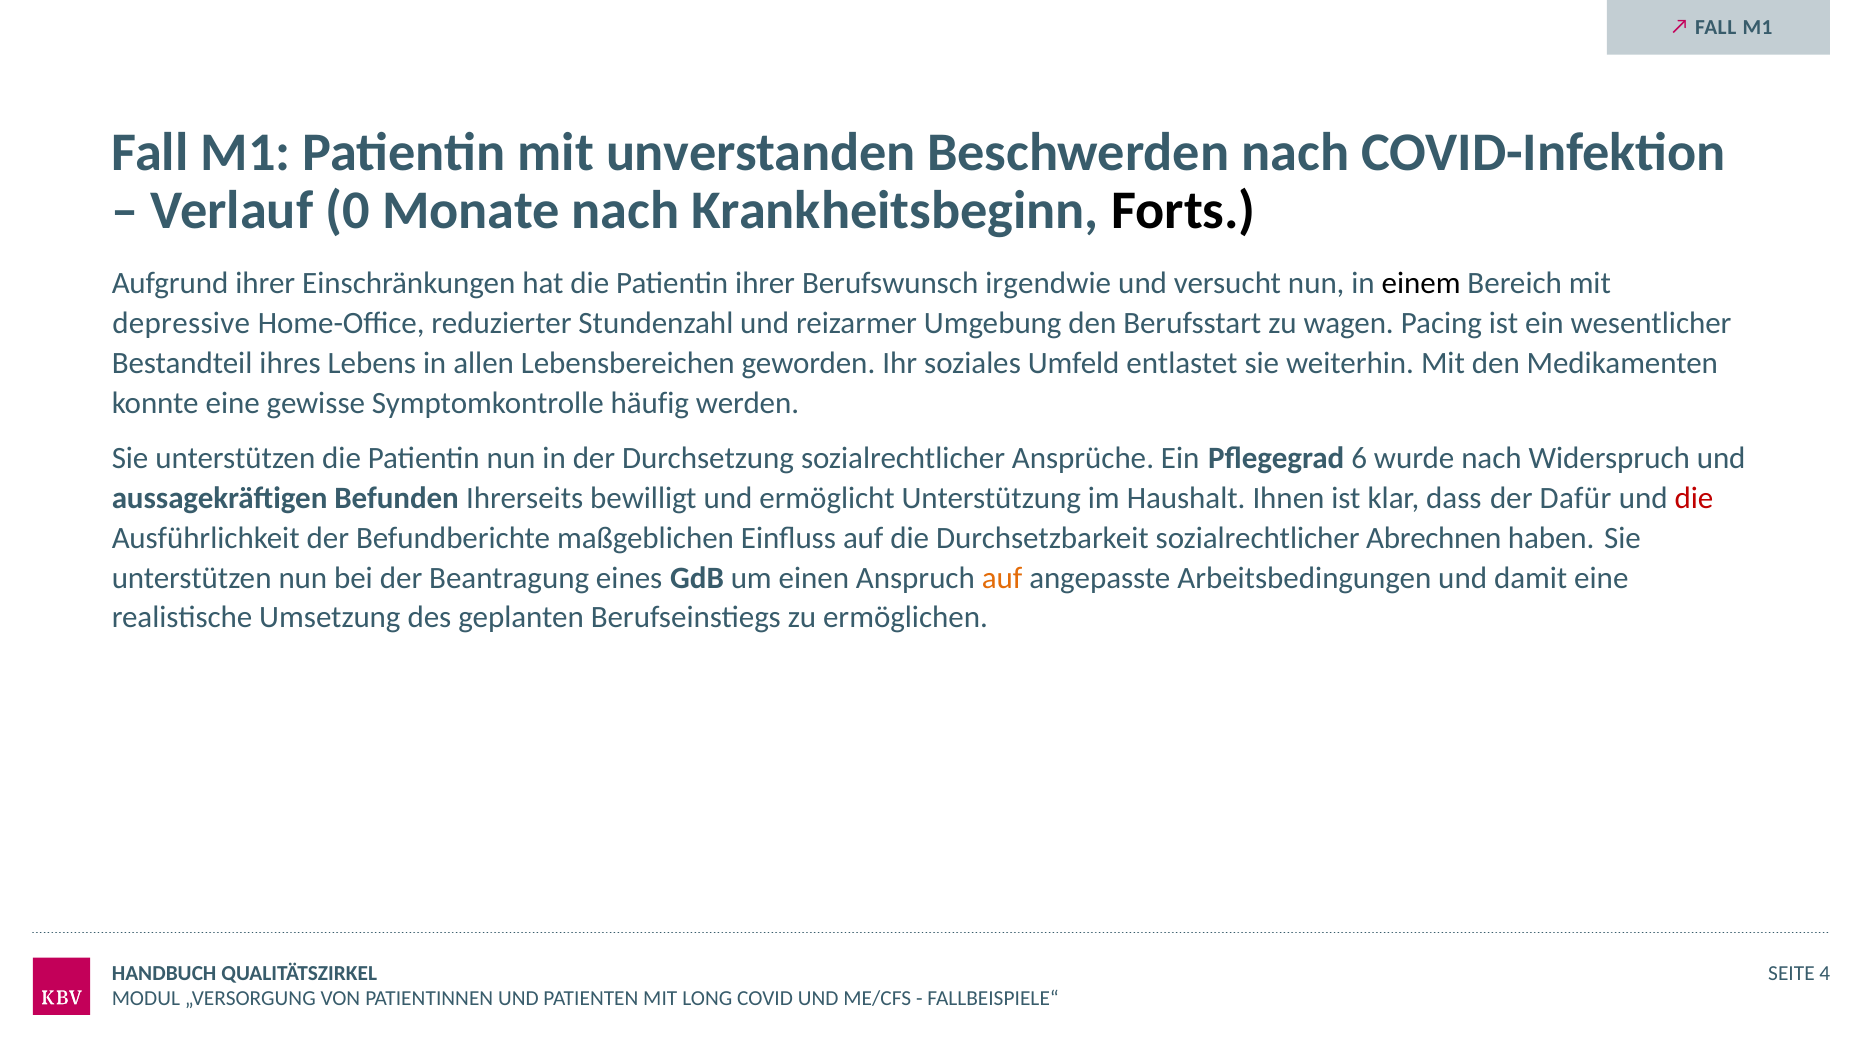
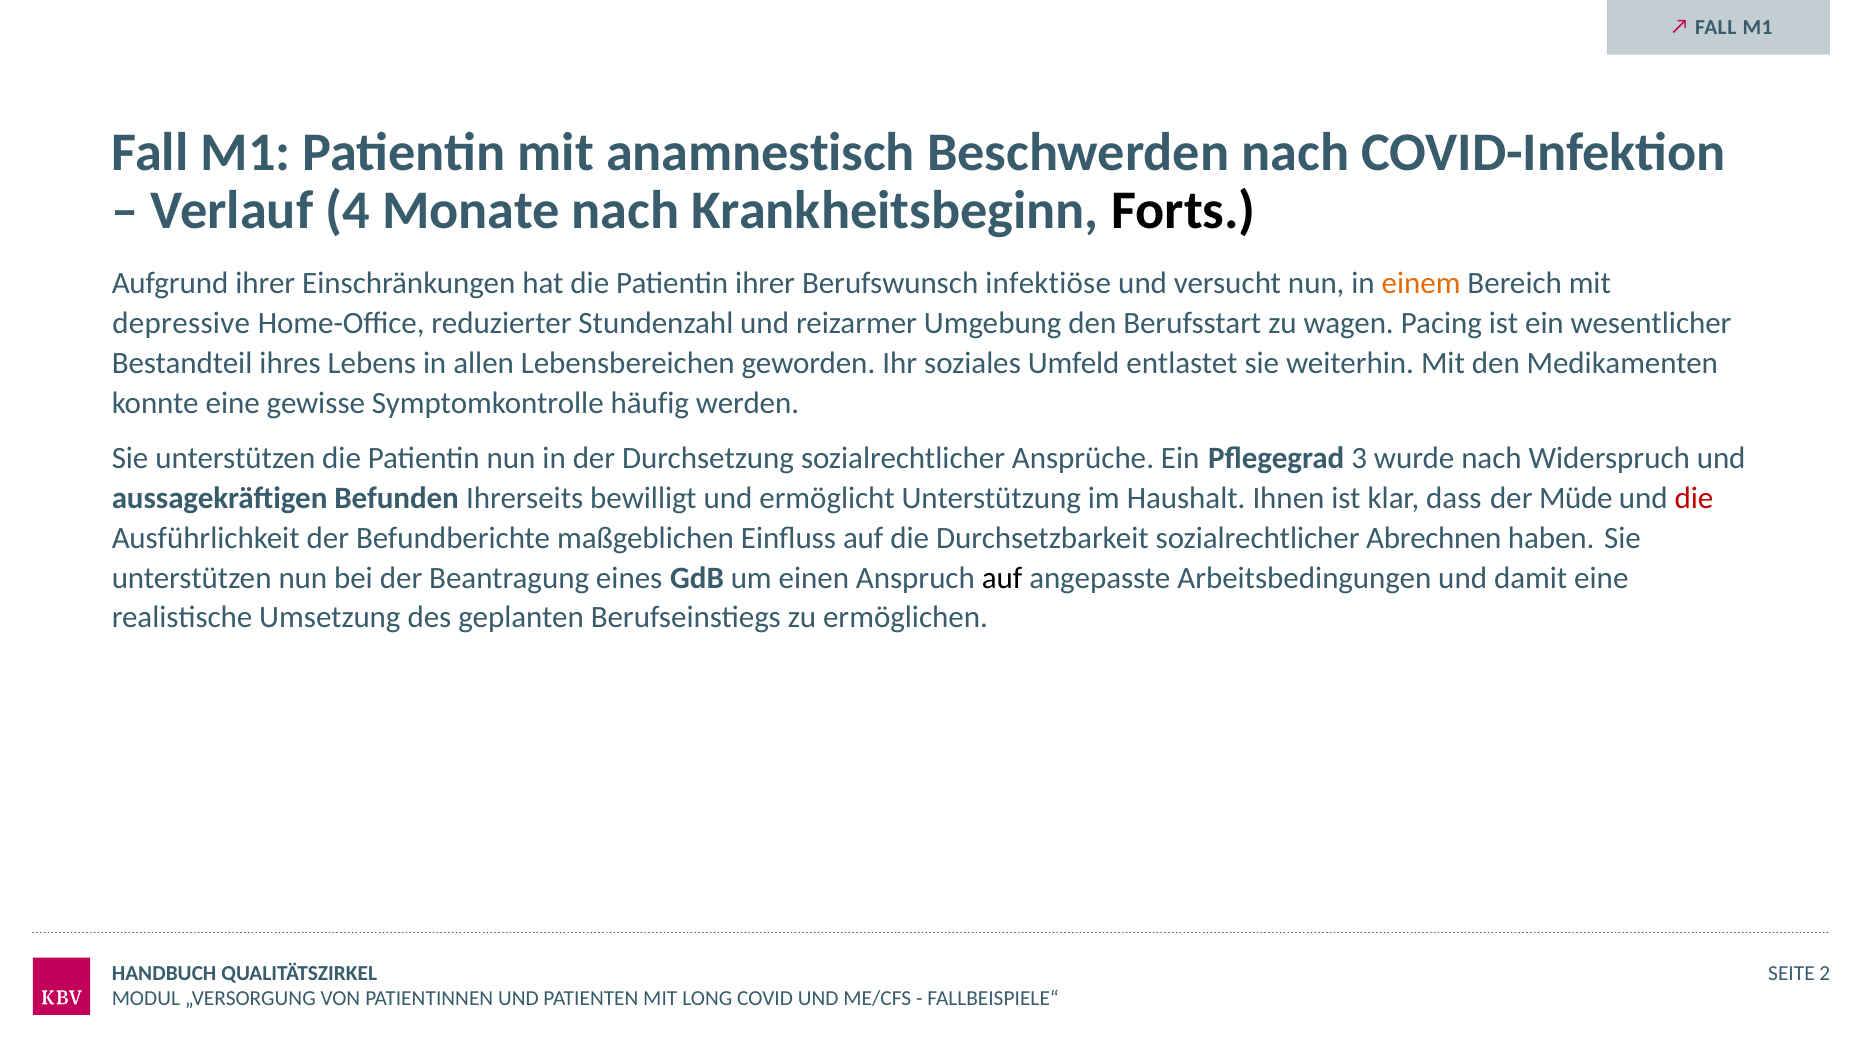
unverstanden: unverstanden -> anamnestisch
0: 0 -> 4
irgendwie: irgendwie -> infektiöse
einem colour: black -> orange
6: 6 -> 3
Dafür: Dafür -> Müde
auf at (1002, 578) colour: orange -> black
4: 4 -> 2
